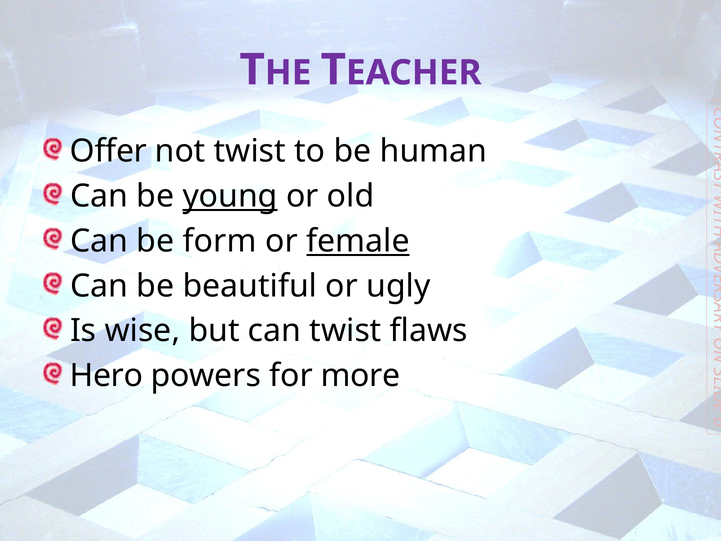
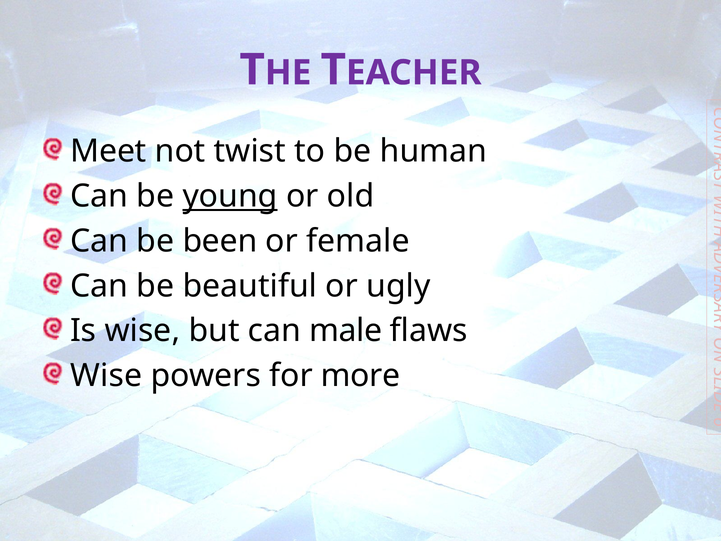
Offer: Offer -> Meet
form: form -> been
female underline: present -> none
can twist: twist -> male
Hero at (106, 376): Hero -> Wise
